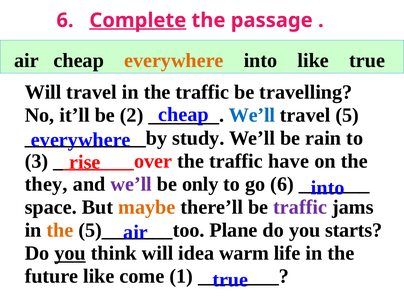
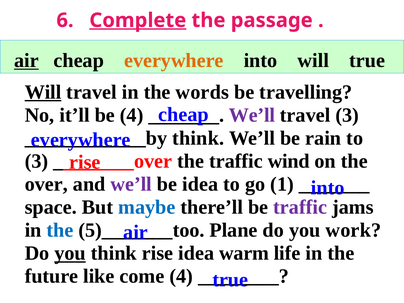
air at (26, 60) underline: none -> present
into like: like -> will
Will at (43, 92) underline: none -> present
in the traffic: traffic -> words
be 2: 2 -> 4
We’ll at (252, 115) colour: blue -> purple
travel 5: 5 -> 3
study at (198, 138): study -> think
have: have -> wind
they: they -> over
be only: only -> idea
go 6: 6 -> 1
maybe colour: orange -> blue
the at (60, 230) colour: orange -> blue
starts: starts -> work
think will: will -> rise
come 1: 1 -> 4
